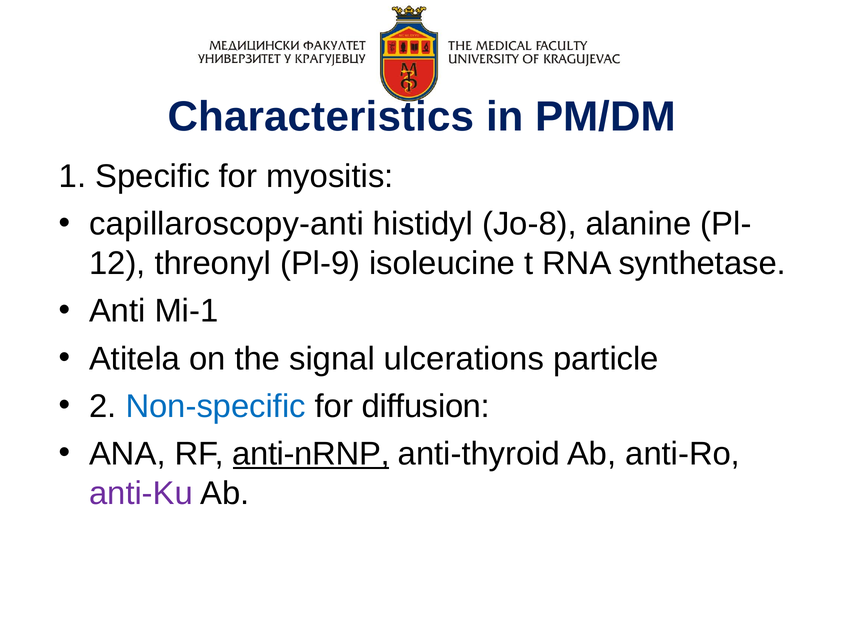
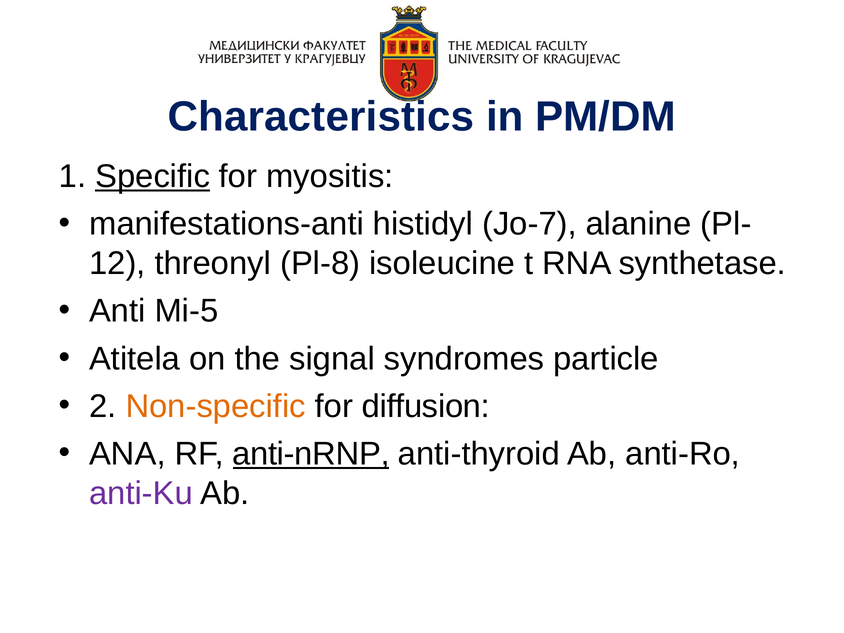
Specific underline: none -> present
capillaroscopy-anti: capillaroscopy-anti -> manifestations-anti
Jo-8: Jo-8 -> Jo-7
Pl-9: Pl-9 -> Pl-8
Mi-1: Mi-1 -> Mi-5
ulcerations: ulcerations -> syndromes
Non-specific colour: blue -> orange
